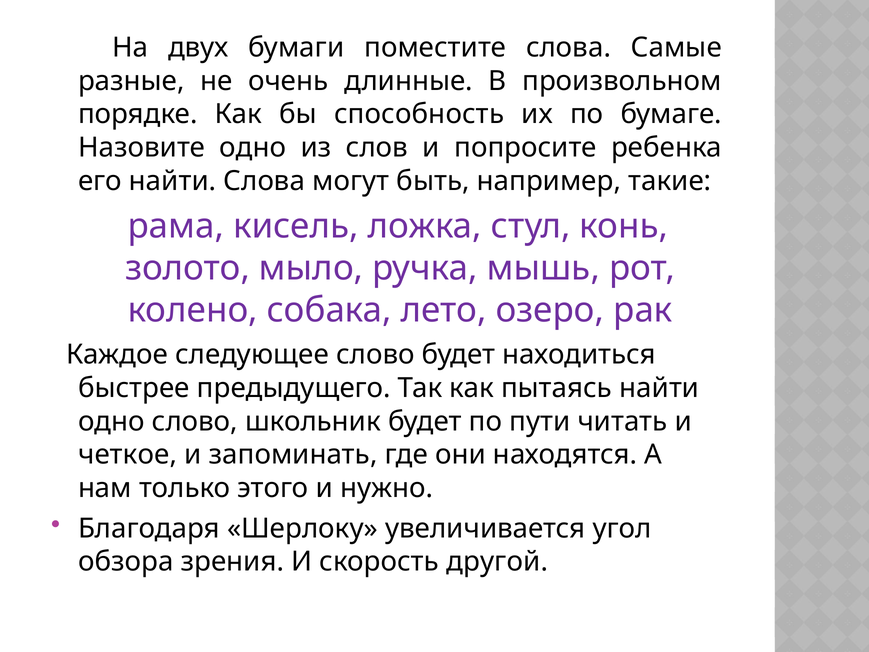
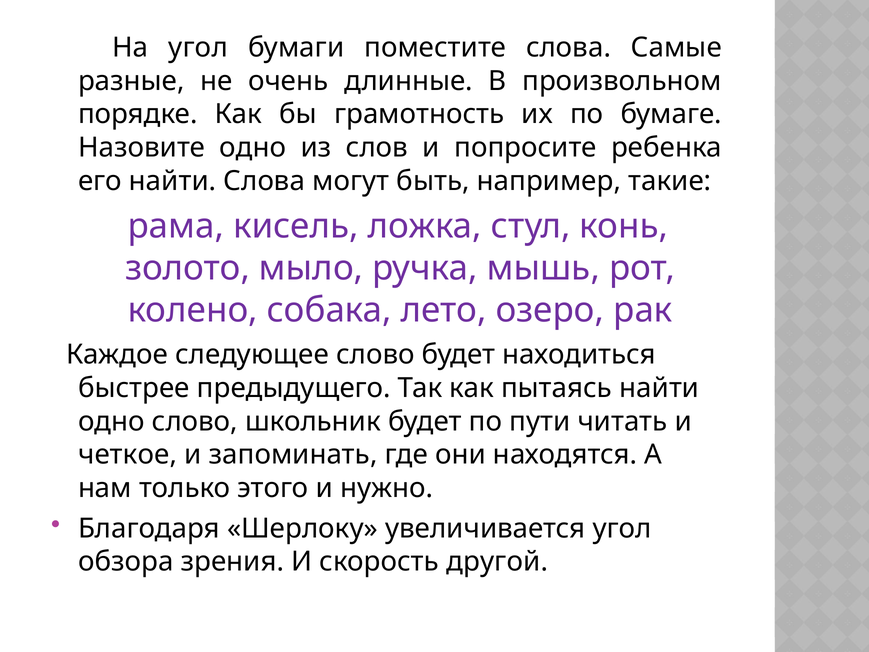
На двух: двух -> угол
способность: способность -> грамотность
